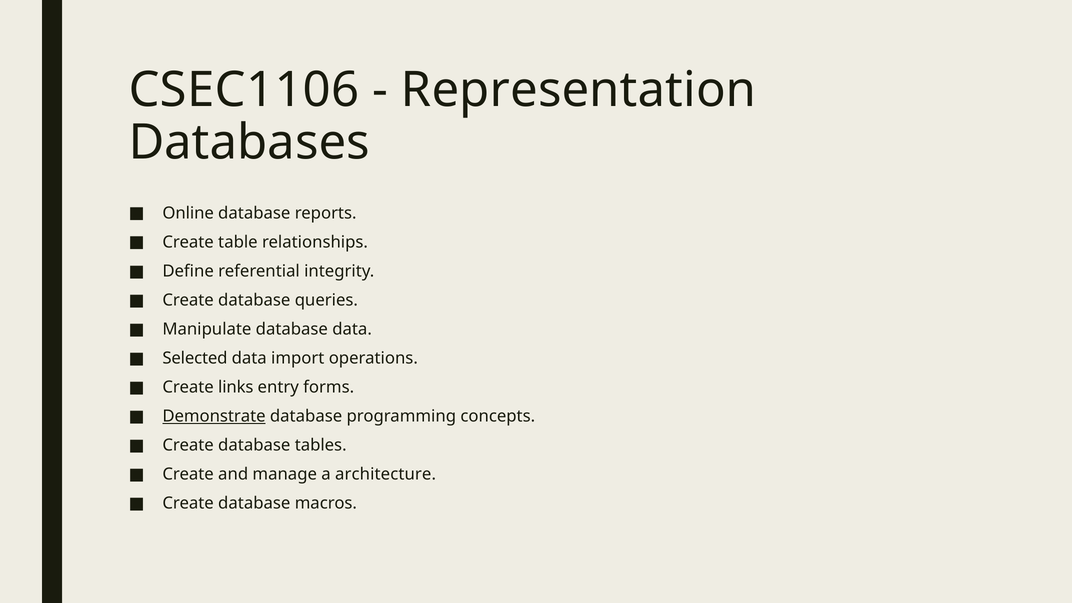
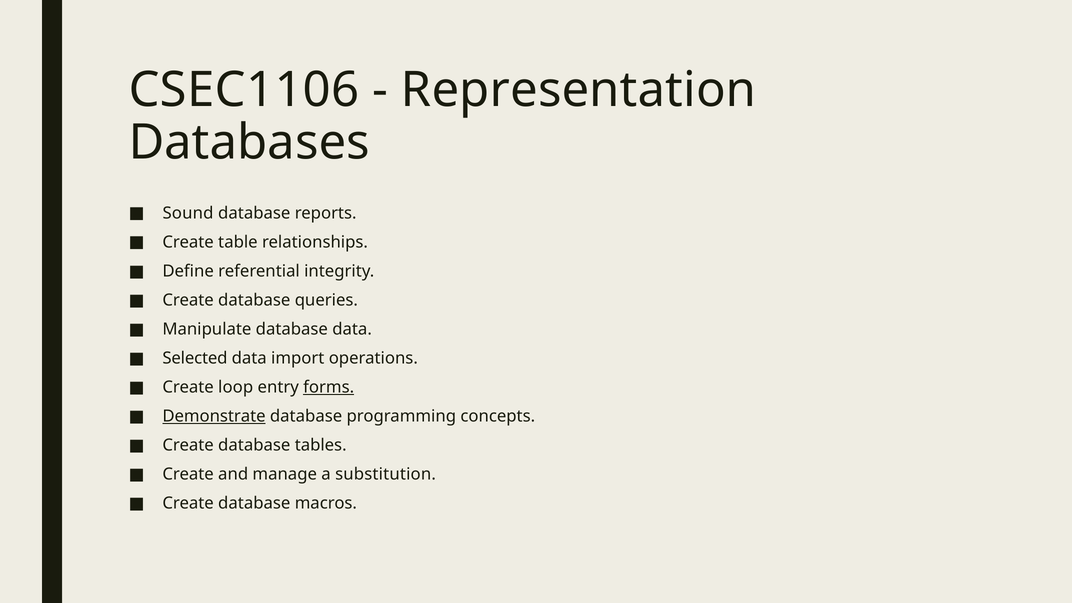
Online: Online -> Sound
links: links -> loop
forms underline: none -> present
architecture: architecture -> substitution
